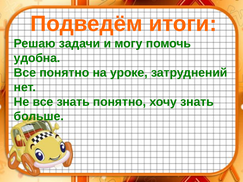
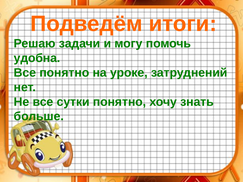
все знать: знать -> сутки
